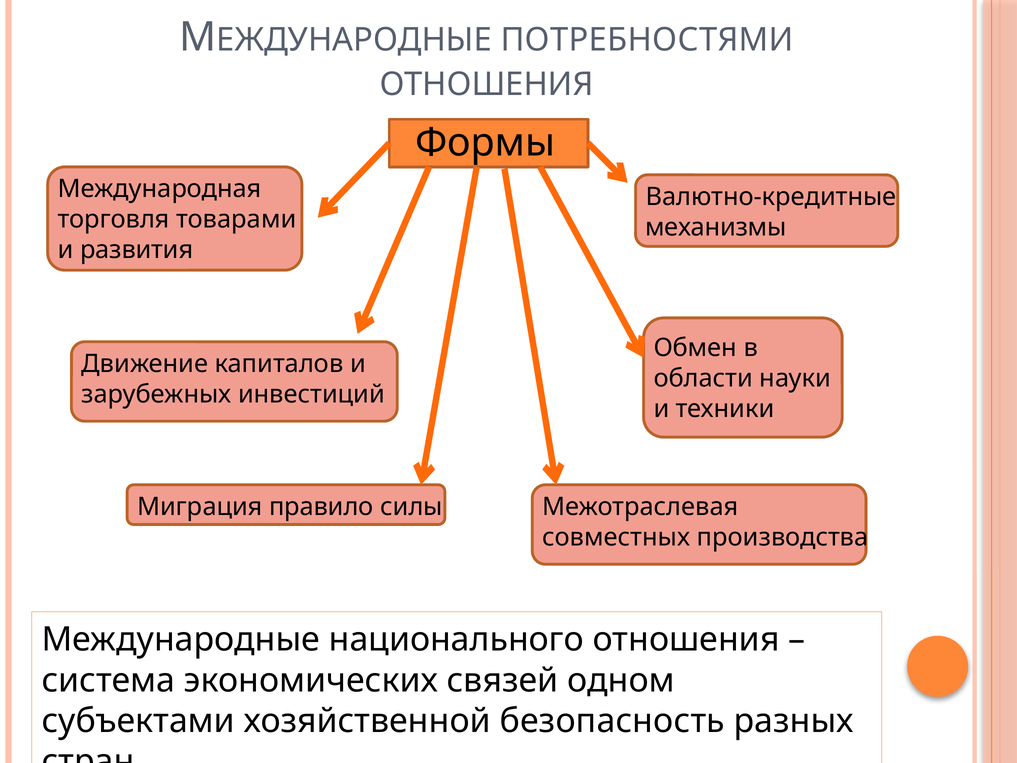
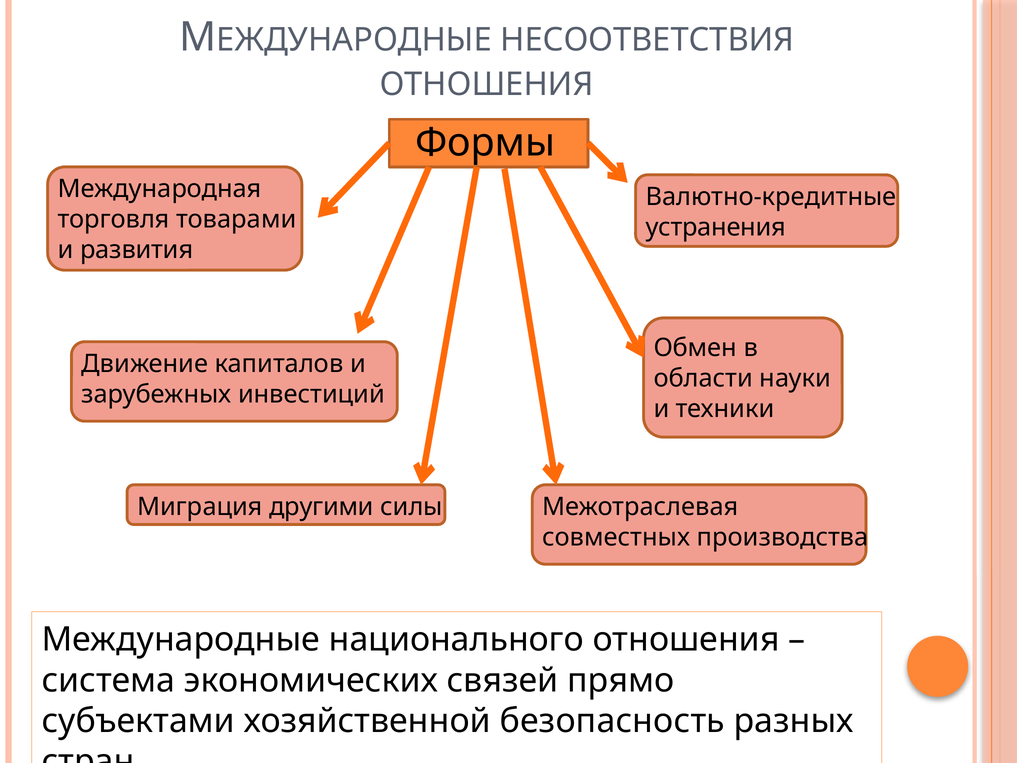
ПОТРЕБНОСТЯМИ: ПОТРЕБНОСТЯМИ -> НЕСООТВЕТСТВИЯ
механизмы: механизмы -> устранения
правило: правило -> другими
одном: одном -> прямо
